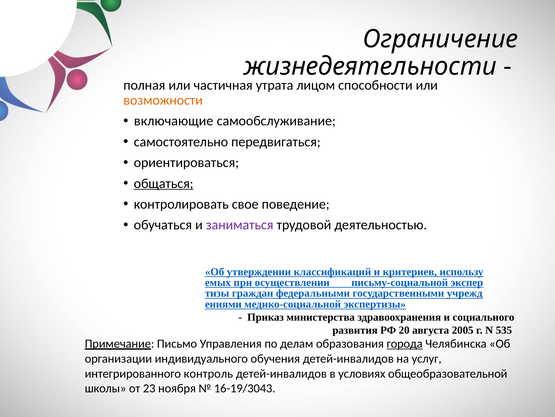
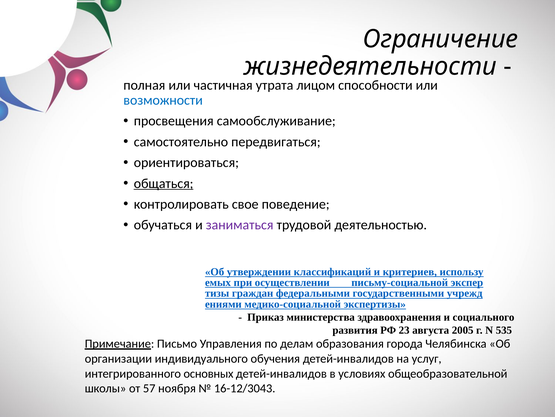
возможности colour: orange -> blue
включающие: включающие -> просвещения
20: 20 -> 23
города underline: present -> none
контроль: контроль -> основных
23: 23 -> 57
16-19/3043: 16-19/3043 -> 16-12/3043
